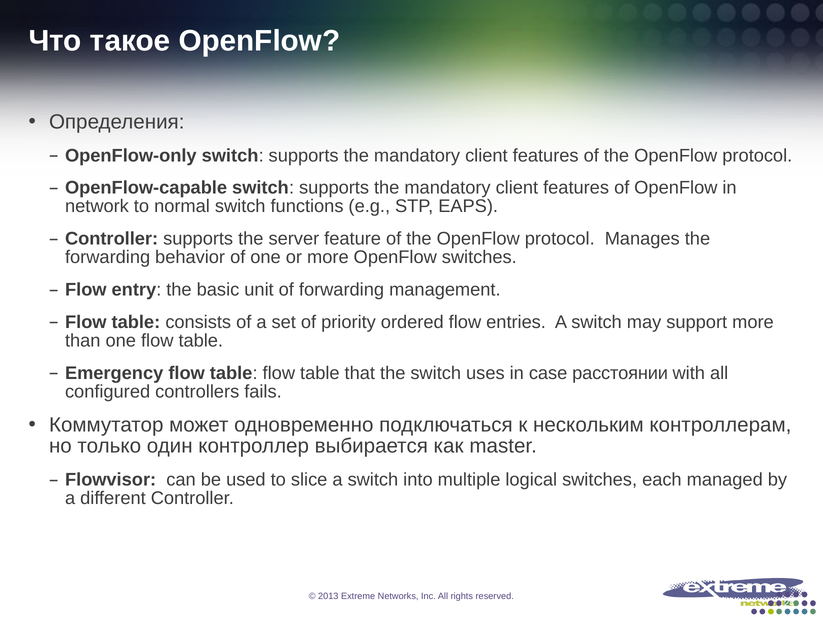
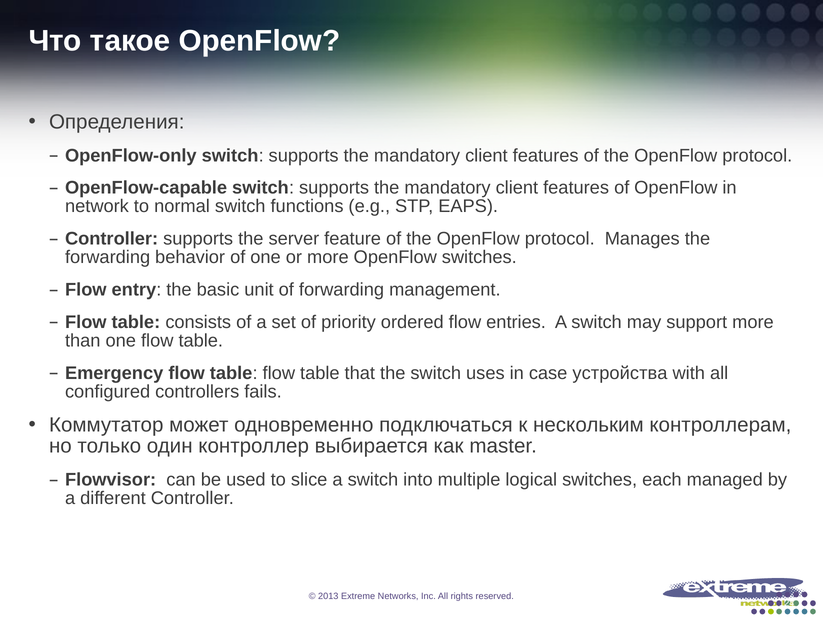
расстоянии: расстоянии -> устройства
